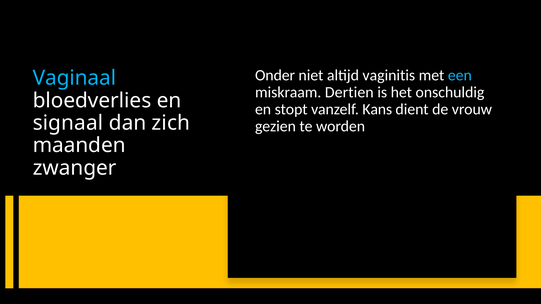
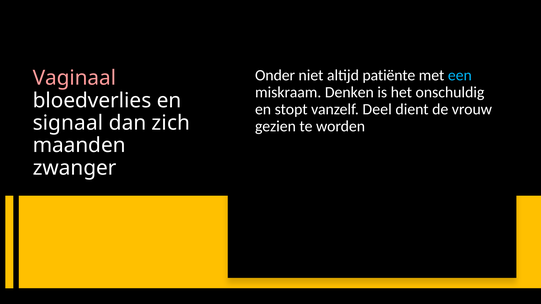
vaginitis: vaginitis -> patiënte
Vaginaal colour: light blue -> pink
Dertien: Dertien -> Denken
Kans: Kans -> Deel
